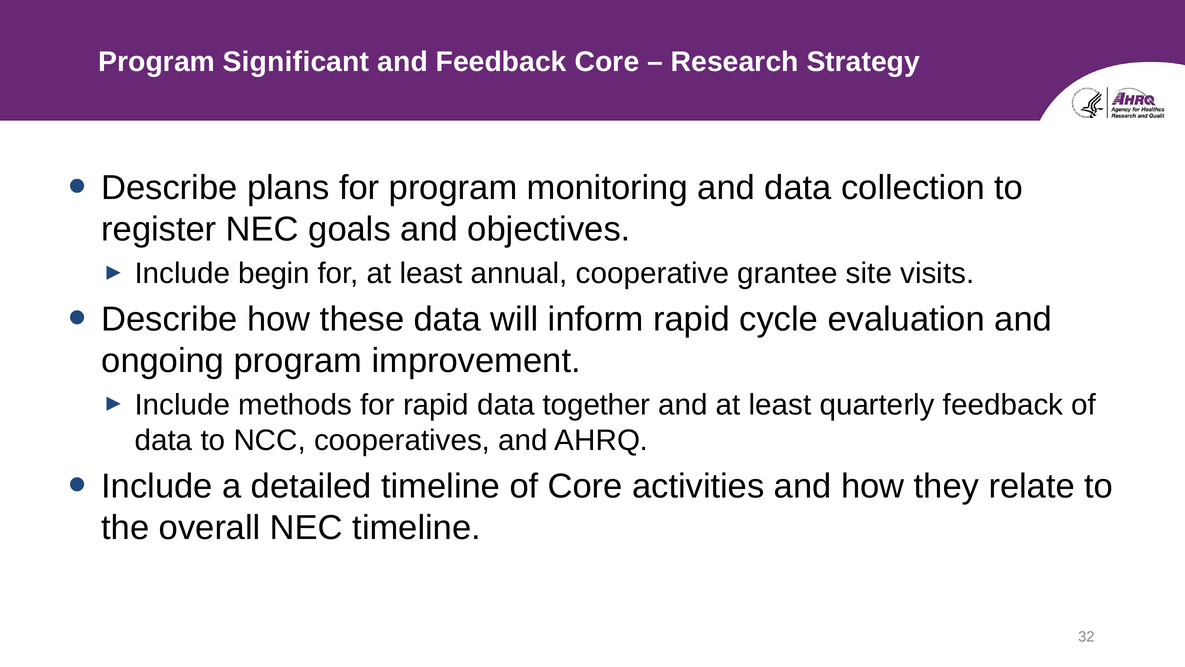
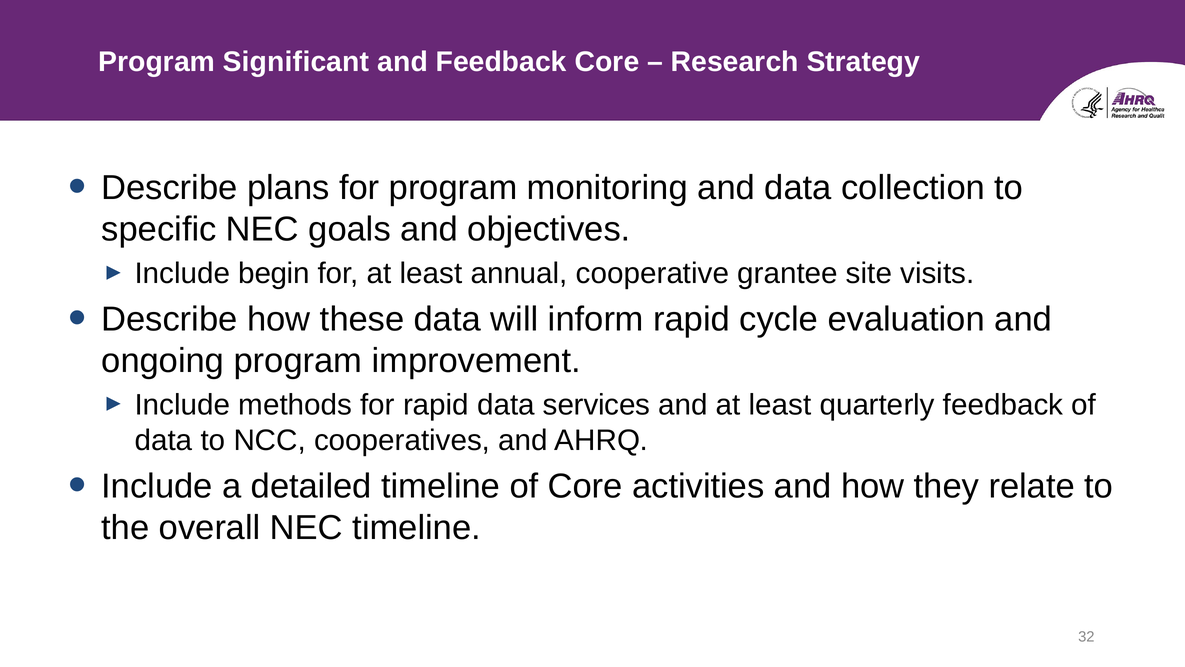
register: register -> specific
together: together -> services
